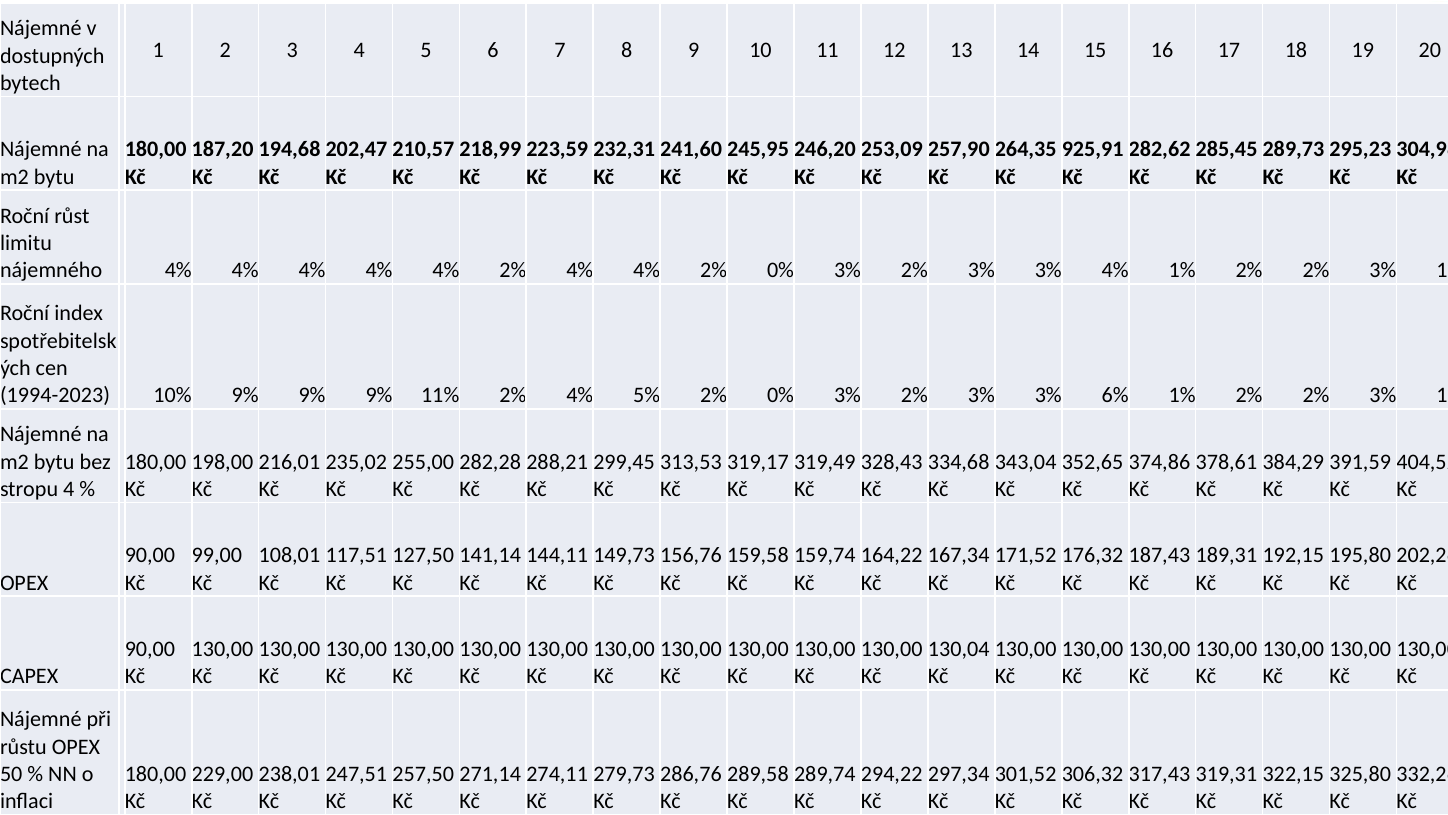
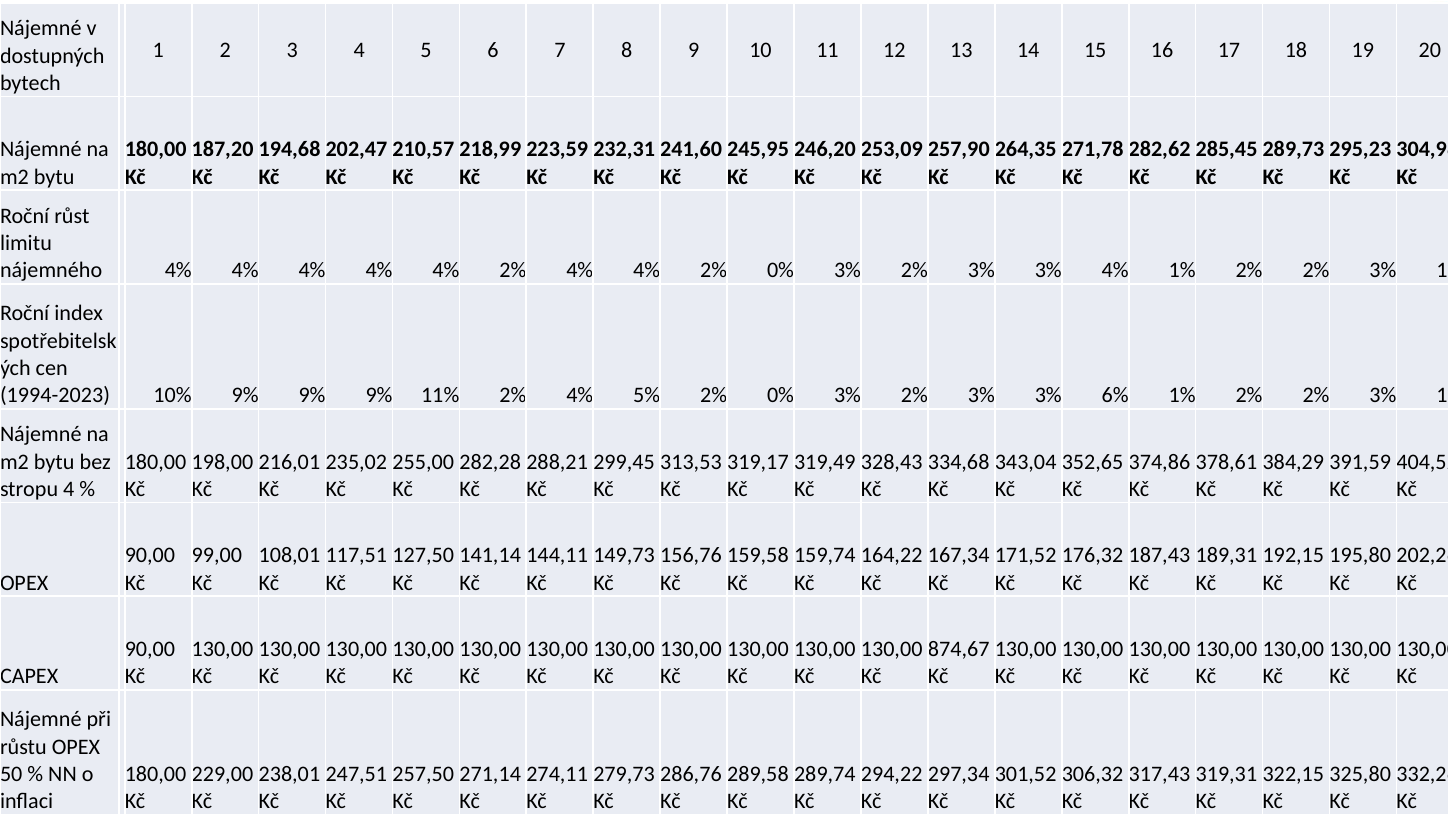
925,91: 925,91 -> 271,78
130,04: 130,04 -> 874,67
